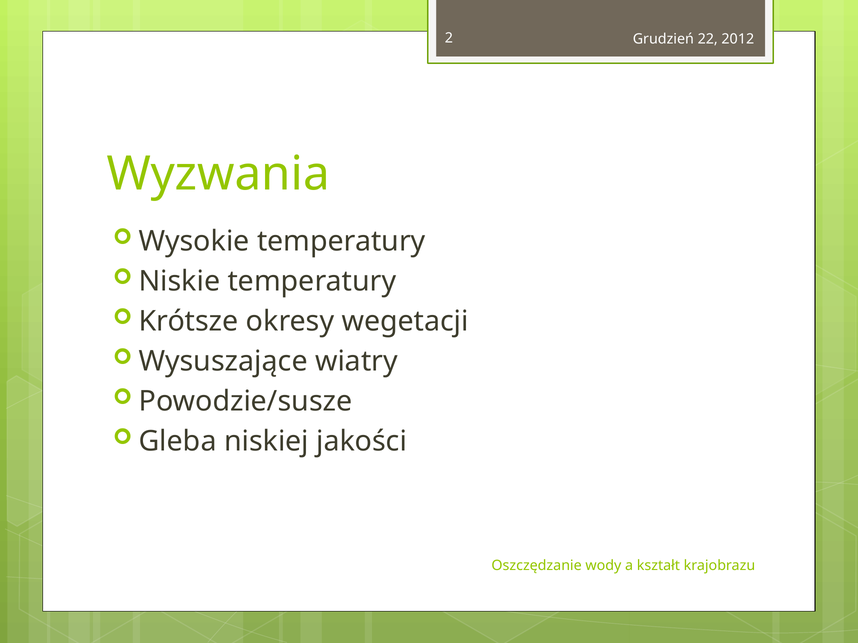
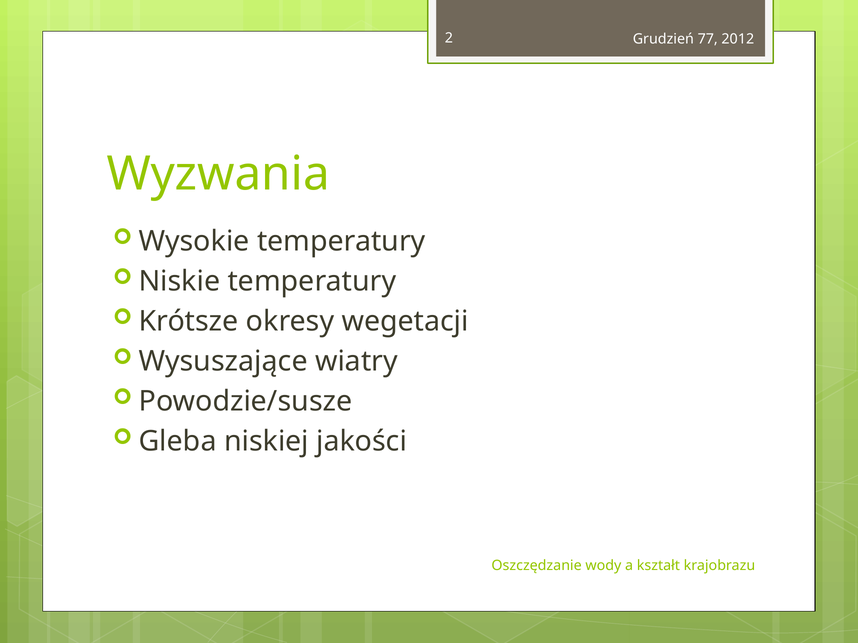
22: 22 -> 77
